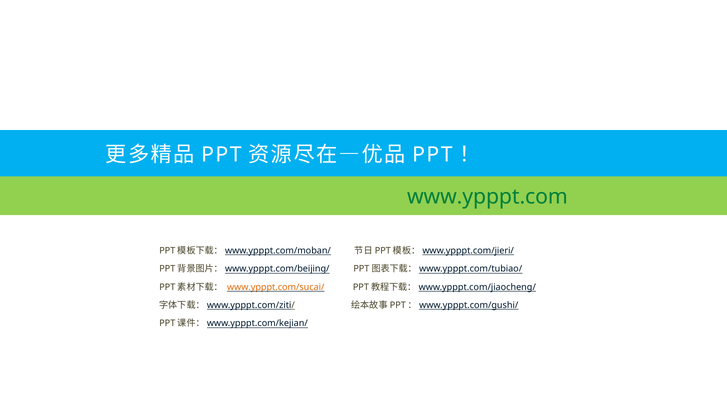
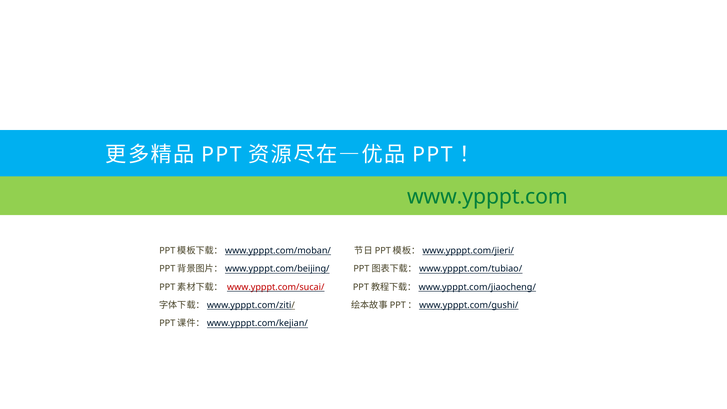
www.ypppt.com/sucai/ colour: orange -> red
